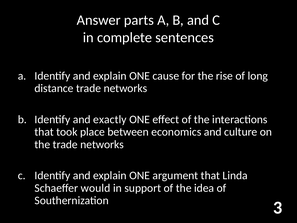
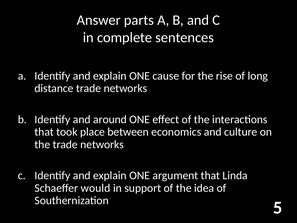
exactly: exactly -> around
3: 3 -> 5
